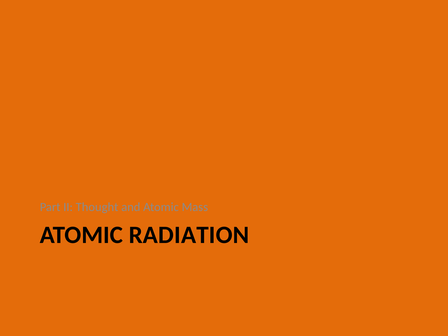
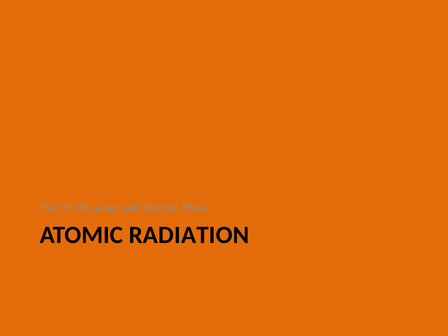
Thought: Thought -> Because
